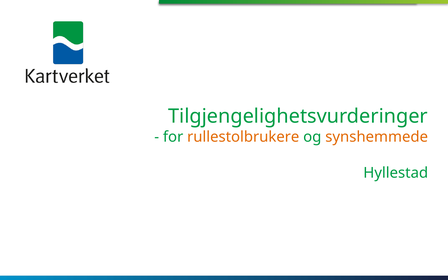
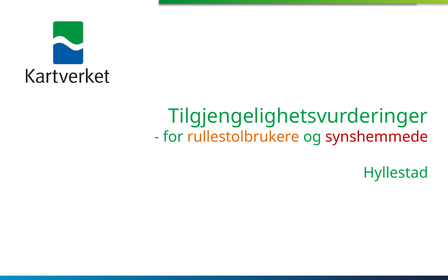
synshemmede colour: orange -> red
